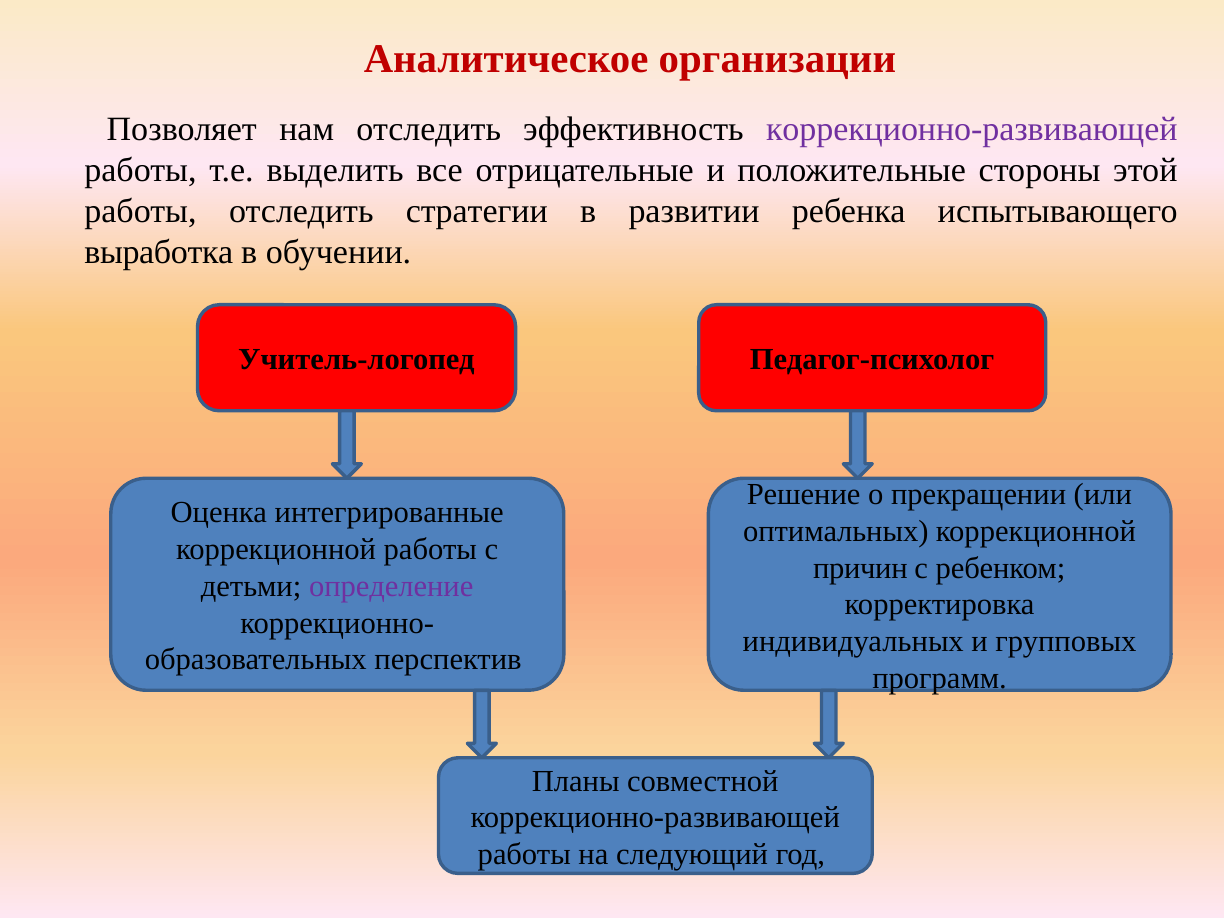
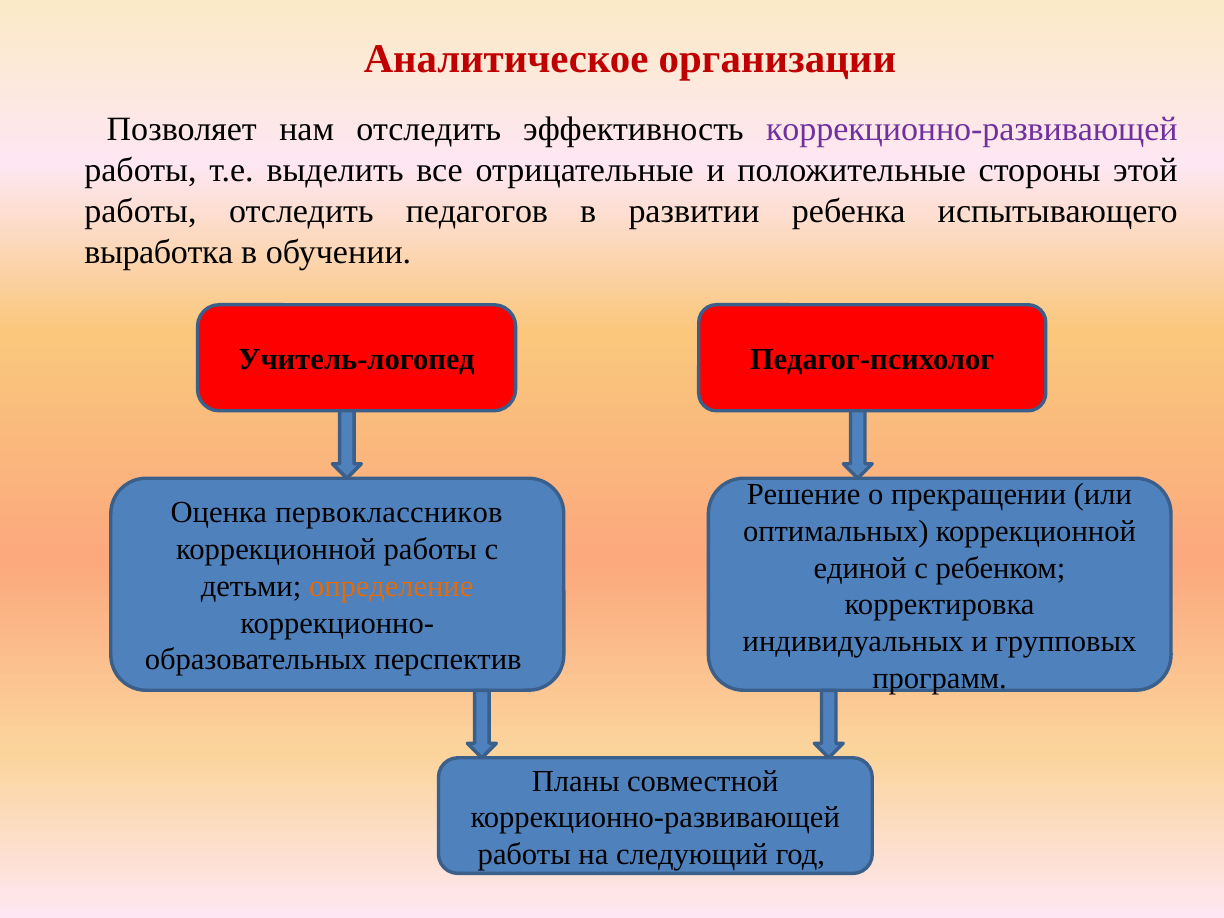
стратегии: стратегии -> педагогов
интегрированные: интегрированные -> первоклассников
причин: причин -> единой
определение colour: purple -> orange
